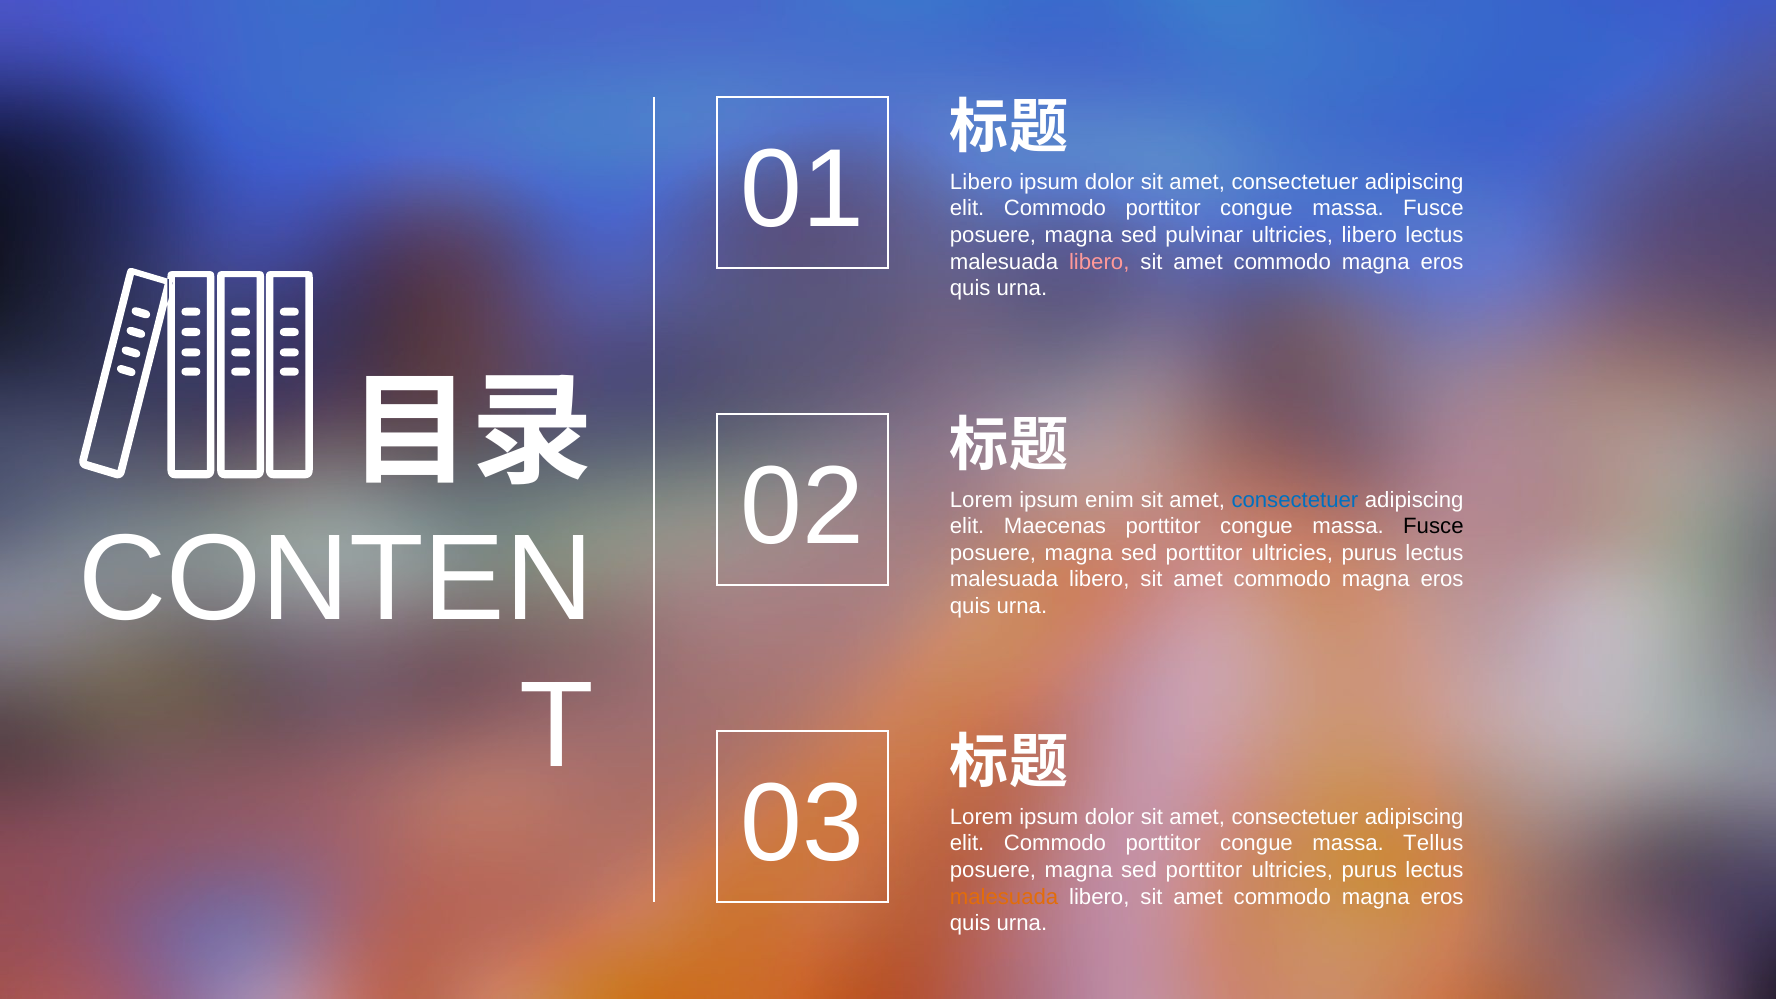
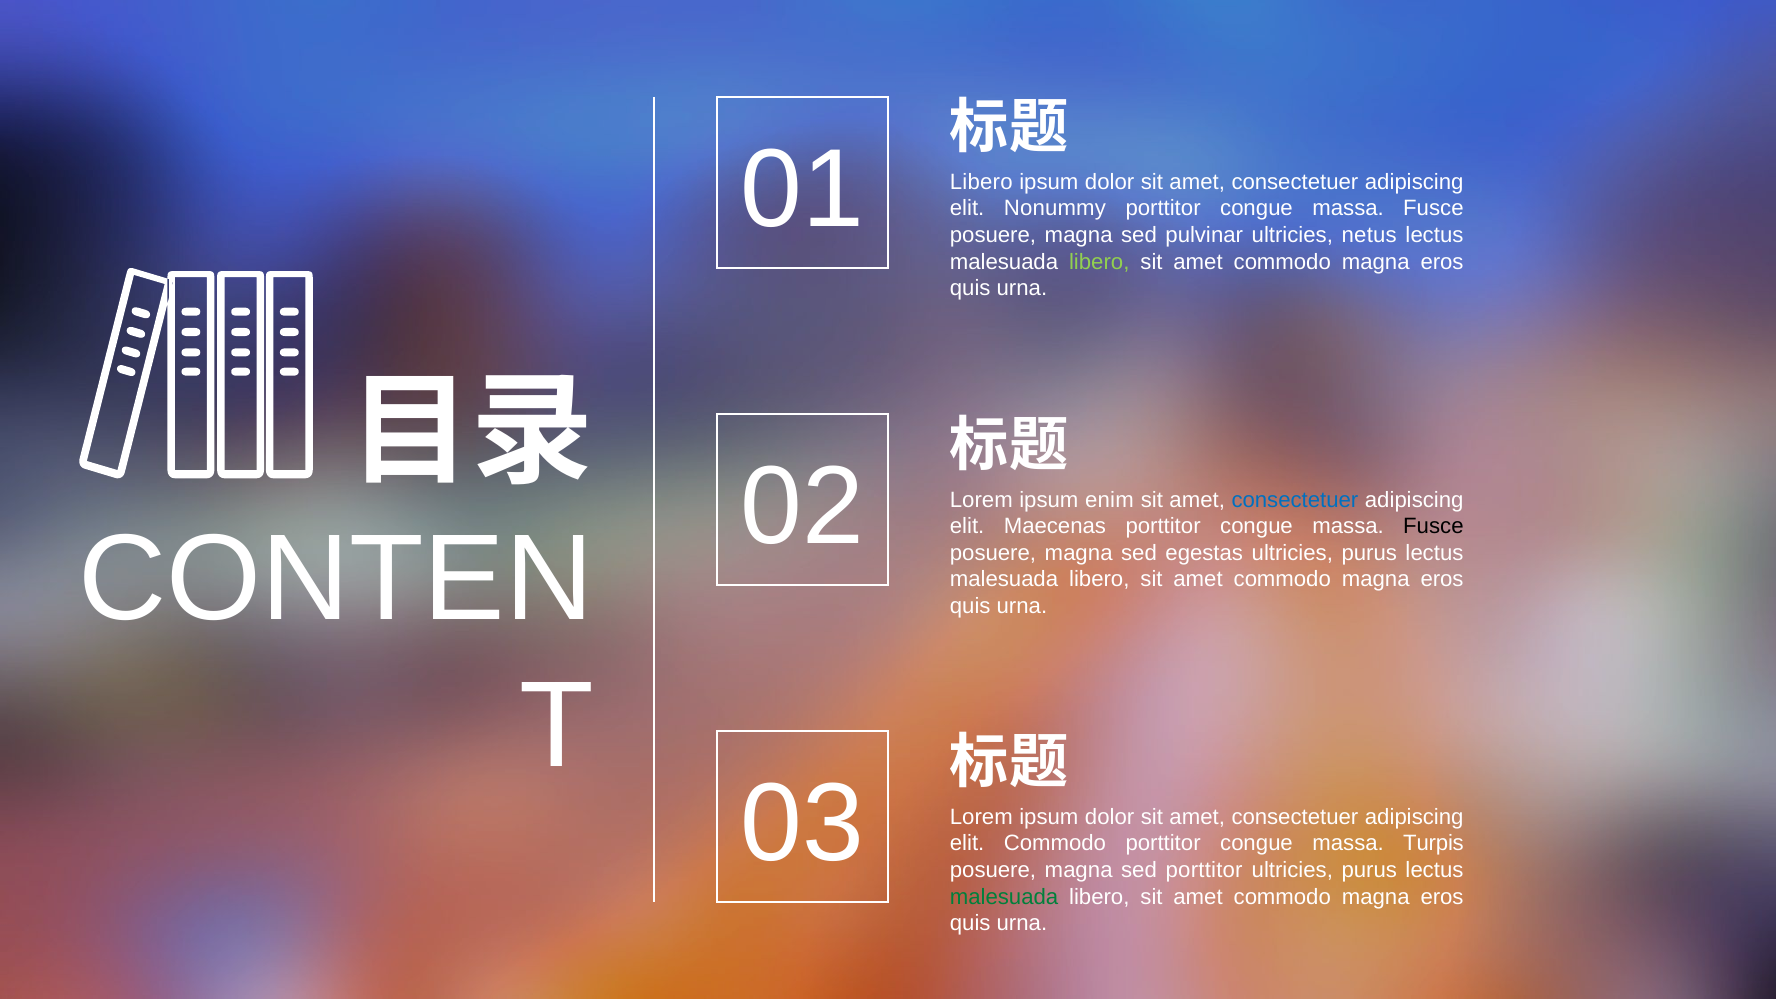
Commodo at (1055, 209): Commodo -> Nonummy
ultricies libero: libero -> netus
libero at (1099, 262) colour: pink -> light green
porttitor at (1204, 553): porttitor -> egestas
Tellus: Tellus -> Turpis
malesuada at (1004, 897) colour: orange -> green
